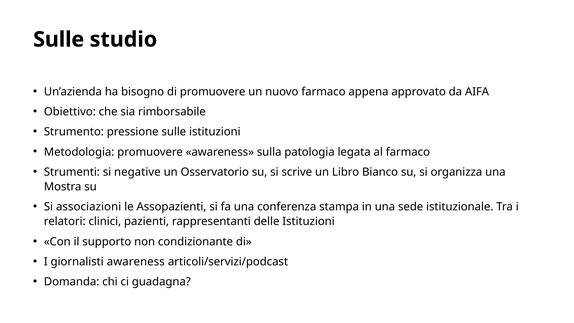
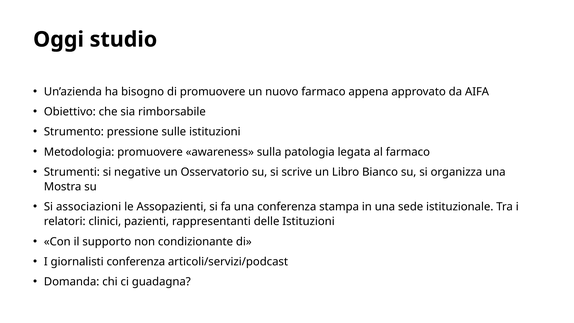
Sulle at (59, 39): Sulle -> Oggi
giornalisti awareness: awareness -> conferenza
